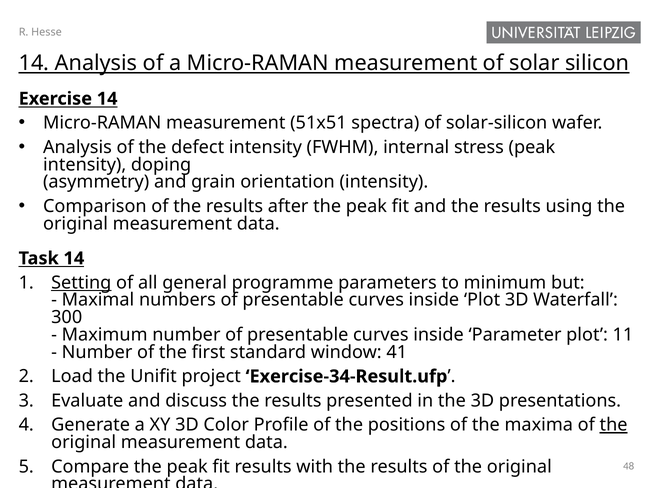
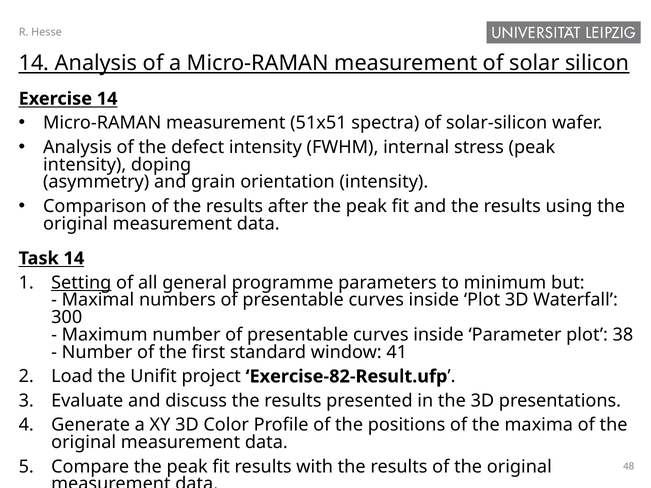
11: 11 -> 38
Exercise-34-Result.ufp: Exercise-34-Result.ufp -> Exercise-82-Result.ufp
the at (614, 425) underline: present -> none
